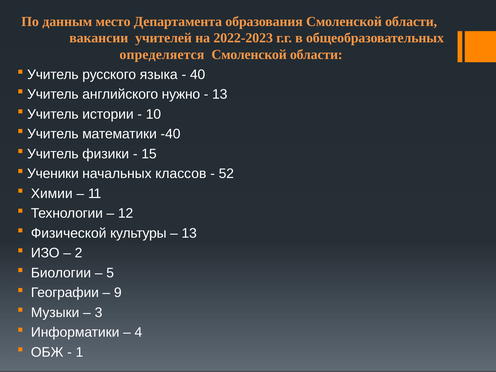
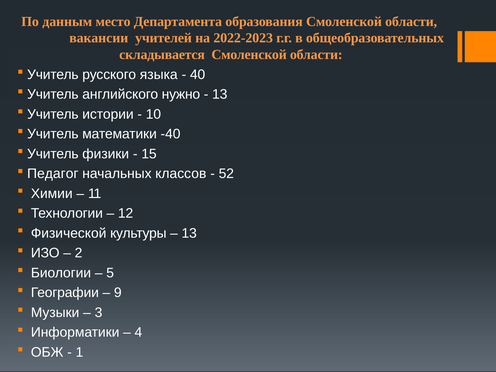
определяется: определяется -> складывается
Ученики: Ученики -> Педагог
